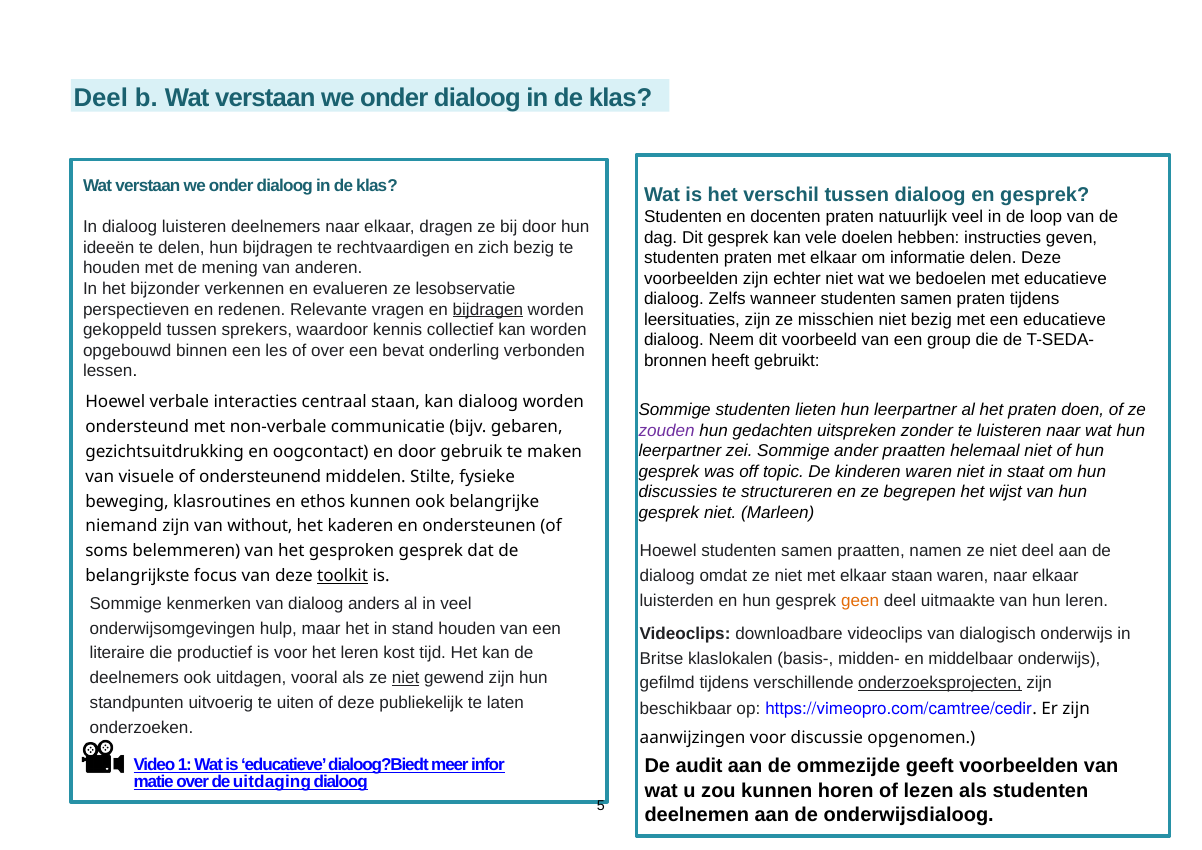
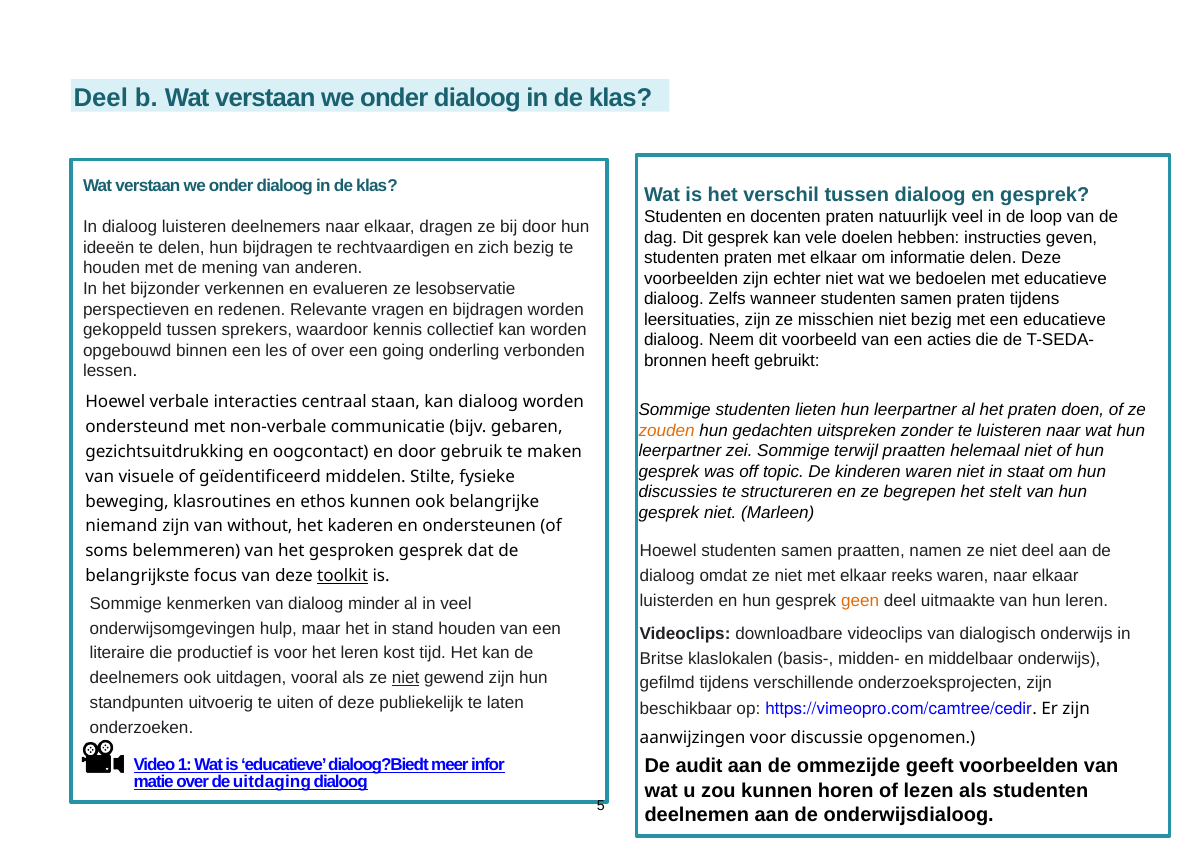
bijdragen at (488, 309) underline: present -> none
group: group -> acties
bevat: bevat -> going
zouden colour: purple -> orange
ander: ander -> terwijl
ondersteunend: ondersteunend -> geïdentificeerd
wijst: wijst -> stelt
elkaar staan: staan -> reeks
anders: anders -> minder
onderzoeksprojecten underline: present -> none
